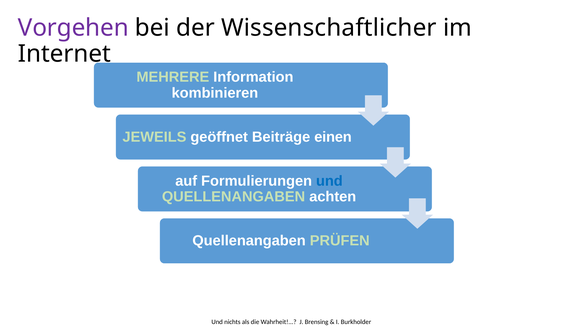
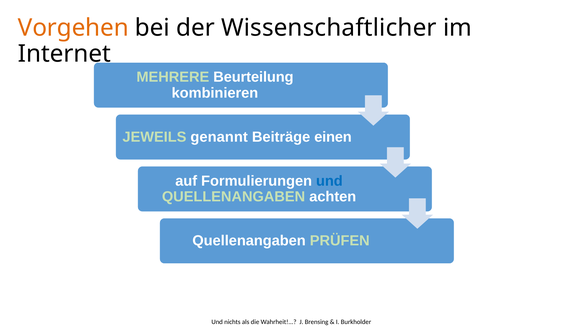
Vorgehen colour: purple -> orange
Information: Information -> Beurteilung
geöffnet: geöffnet -> genannt
